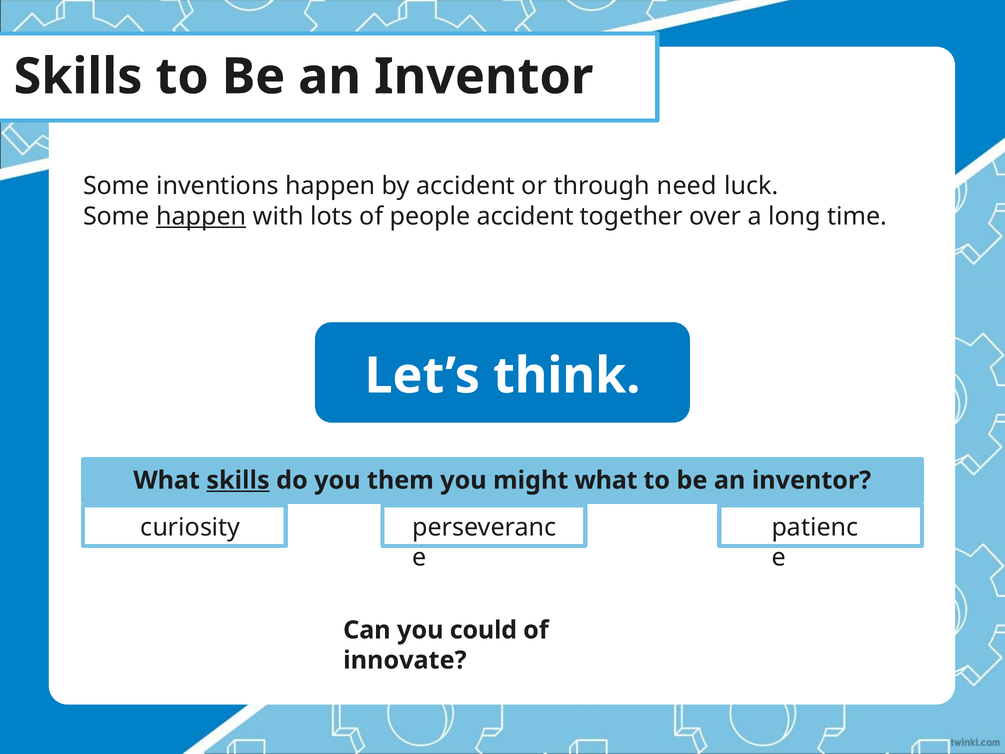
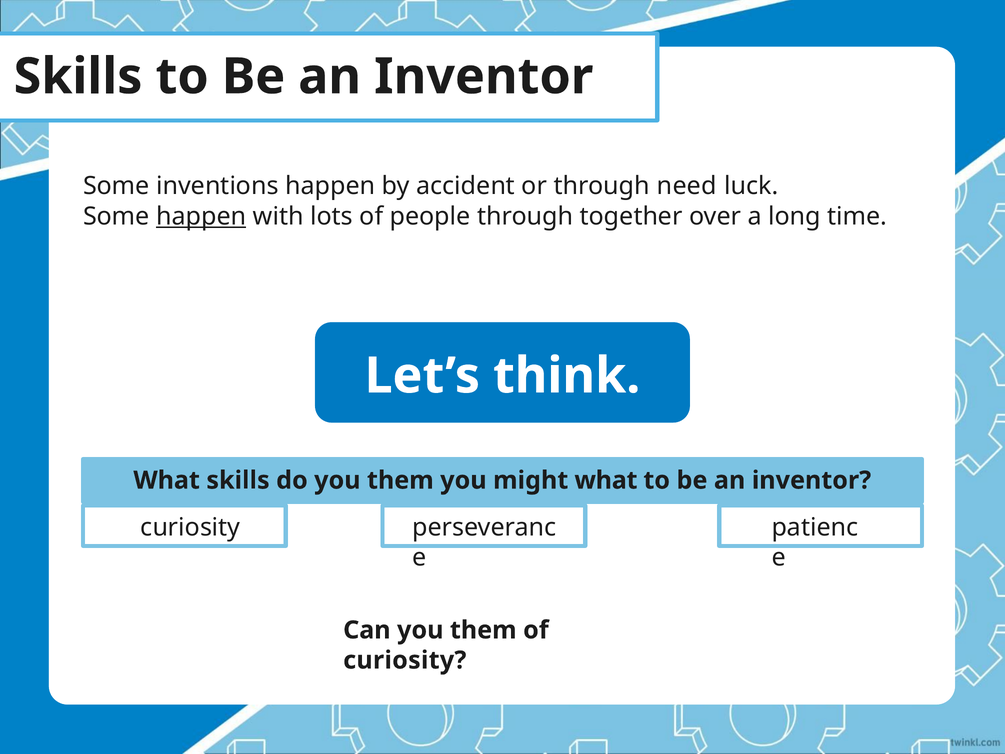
people accident: accident -> through
skills at (238, 480) underline: present -> none
Can you could: could -> them
innovate at (405, 660): innovate -> curiosity
